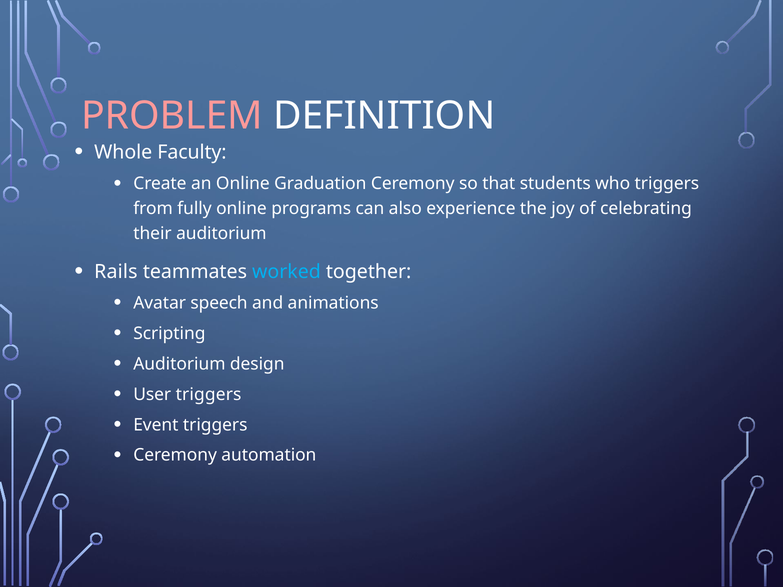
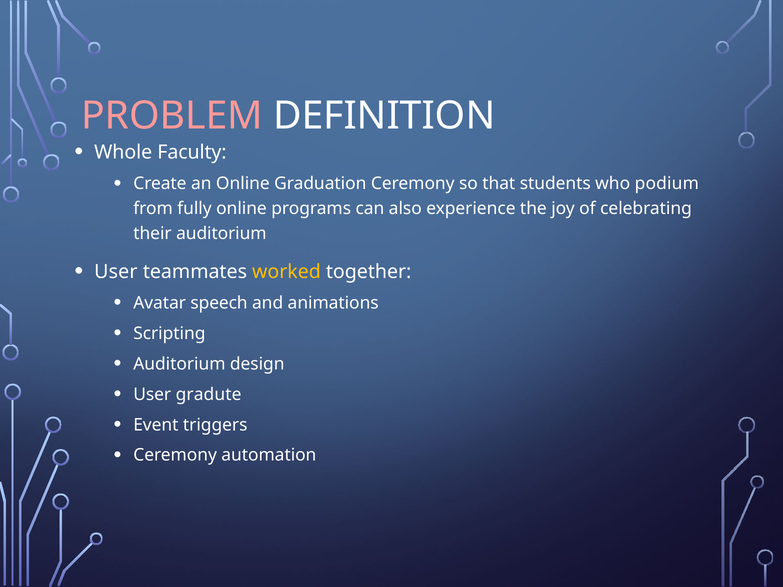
who triggers: triggers -> podium
Rails at (116, 272): Rails -> User
worked colour: light blue -> yellow
User triggers: triggers -> gradute
